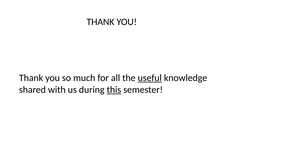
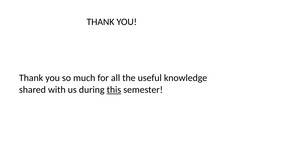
useful underline: present -> none
